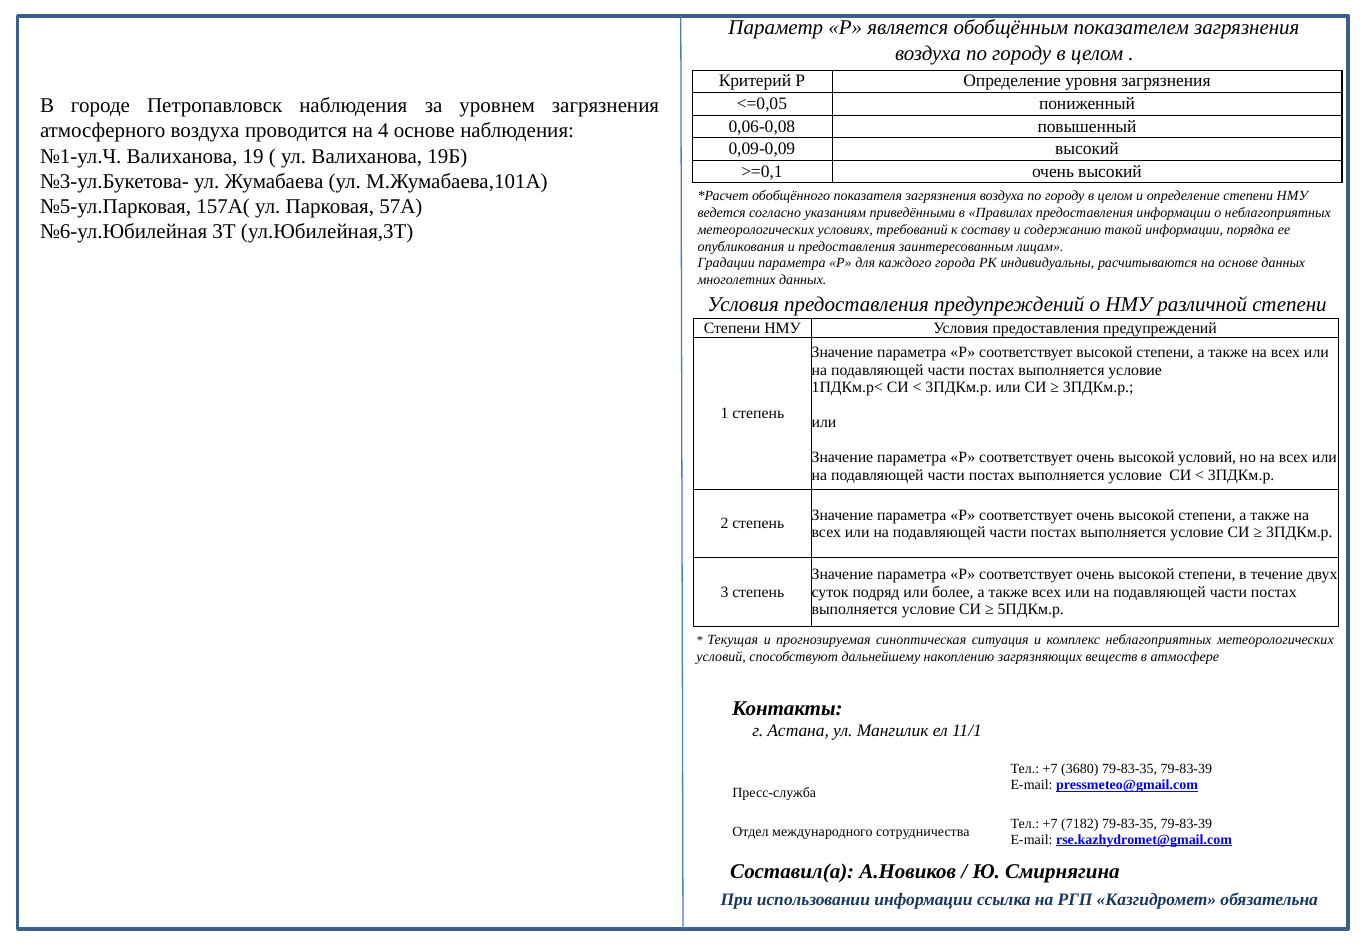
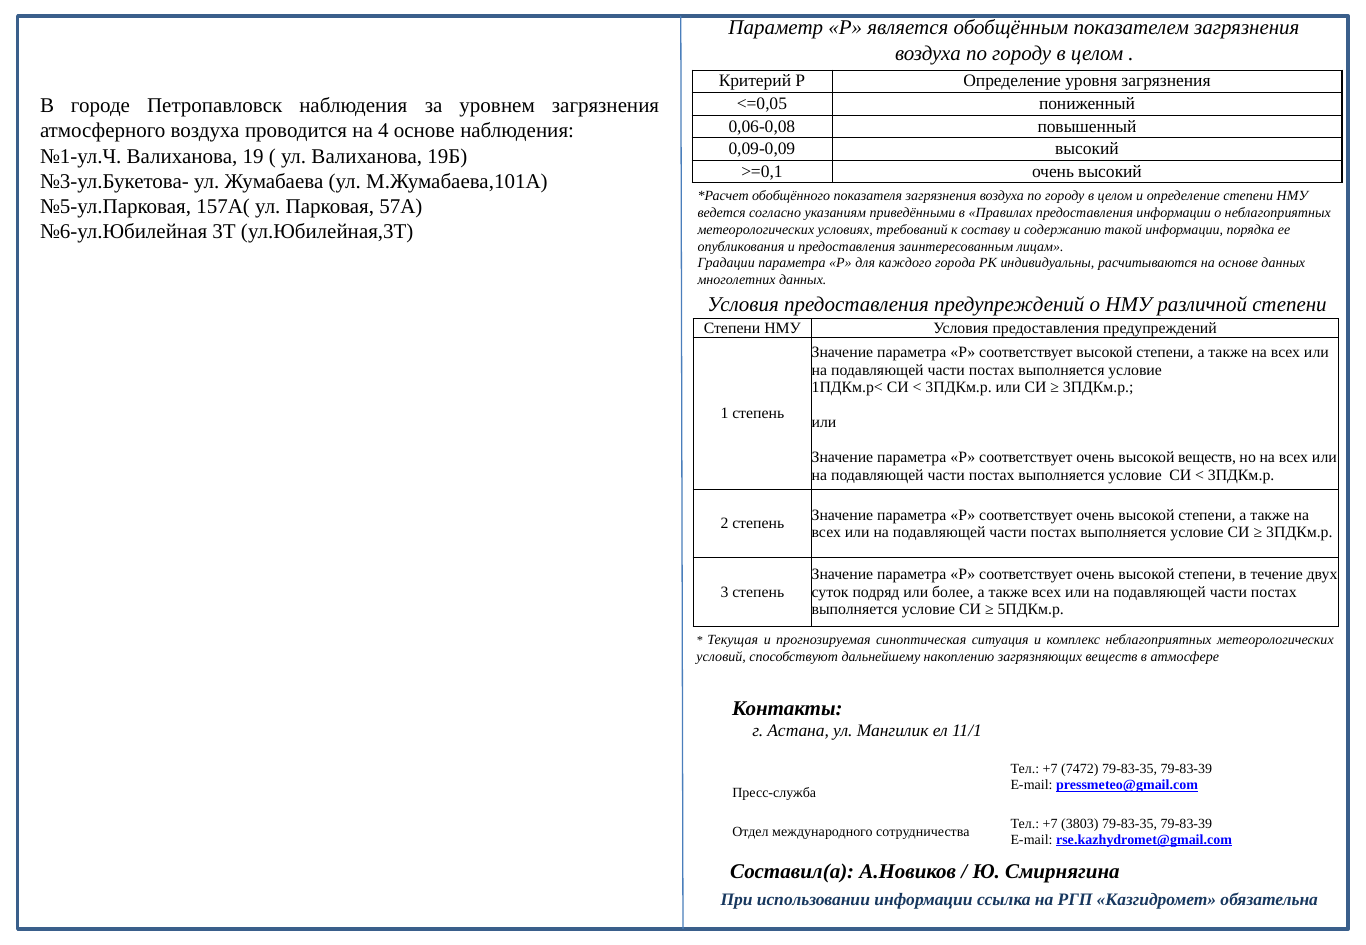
высокой условий: условий -> веществ
3680: 3680 -> 7472
7182: 7182 -> 3803
